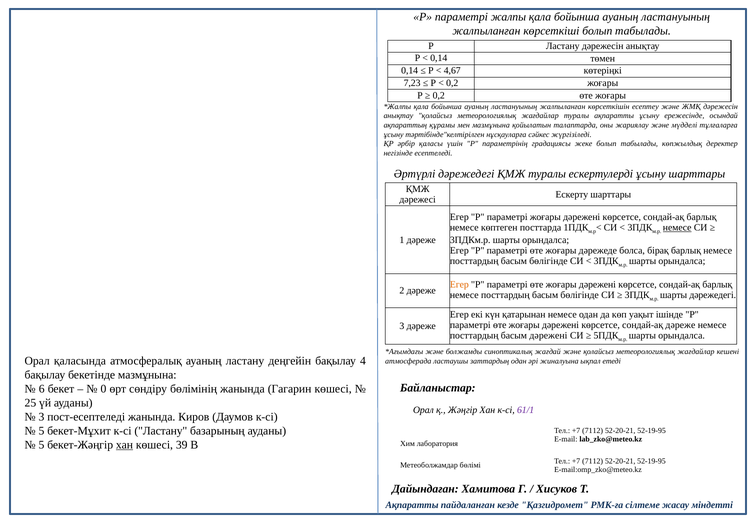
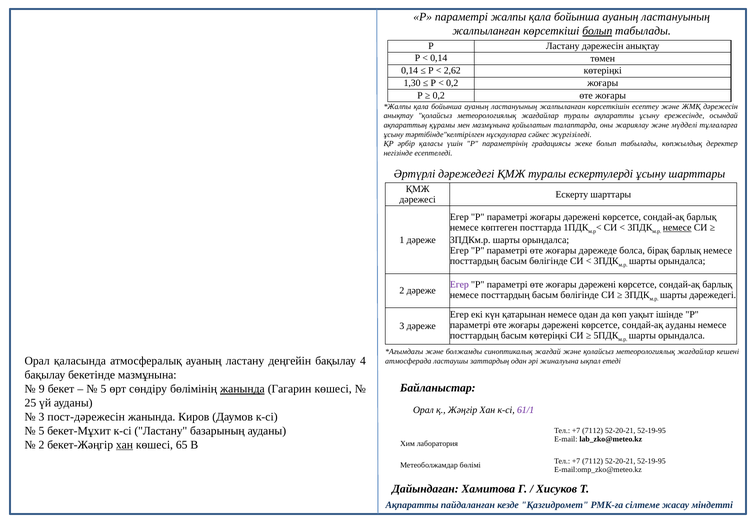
болып at (597, 31) underline: none -> present
4,67: 4,67 -> 2,62
7,23: 7,23 -> 1,30
Егер at (459, 285) colour: orange -> purple
сондай-ақ дәреже: дәреже -> ауданы
басым дәрежені: дәрежені -> көтеріңкі
6: 6 -> 9
0 at (104, 389): 0 -> 5
жанында at (242, 389) underline: none -> present
пост-есептеледі: пост-есептеледі -> пост-дәрежесін
5 at (41, 445): 5 -> 2
39: 39 -> 65
